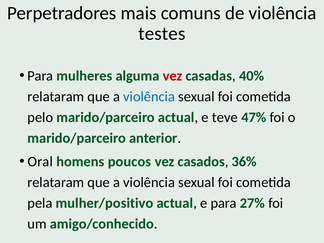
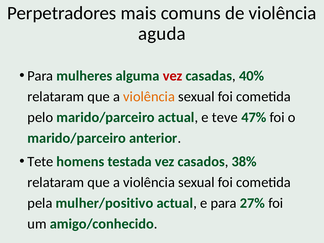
testes: testes -> aguda
violência at (149, 97) colour: blue -> orange
Oral: Oral -> Tete
poucos: poucos -> testada
36%: 36% -> 38%
